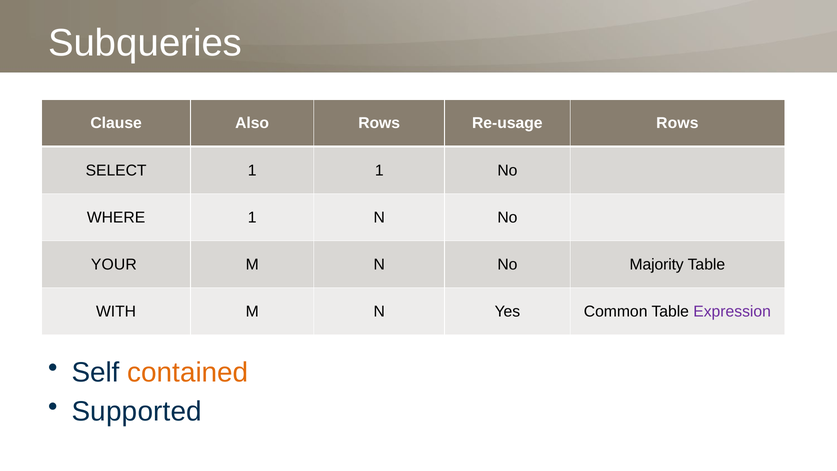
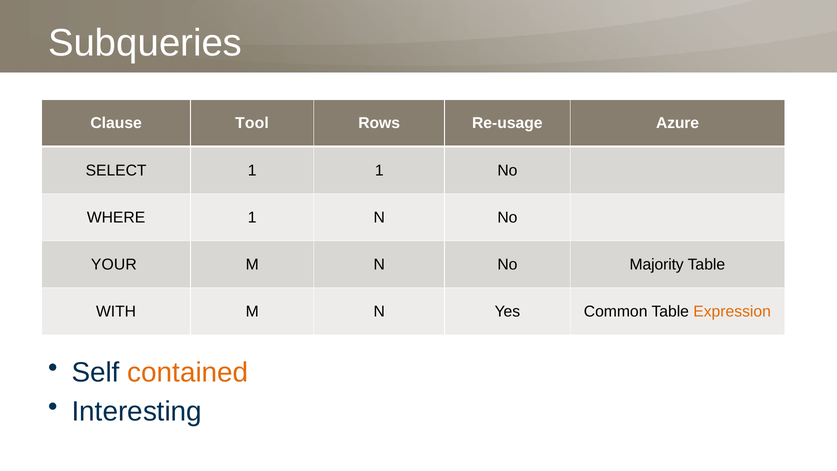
Also: Also -> Tool
Re-usage Rows: Rows -> Azure
Expression colour: purple -> orange
Supported: Supported -> Interesting
